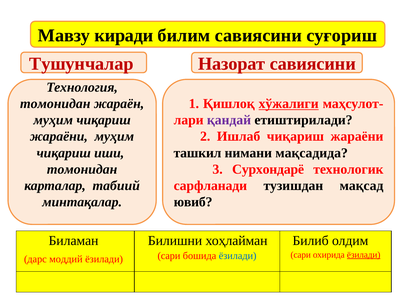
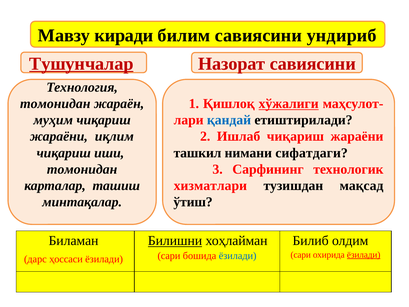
суғориш: суғориш -> ундириб
Тушунчалар underline: none -> present
қандай colour: purple -> blue
жараёни муҳим: муҳим -> иқлим
мақсадида: мақсадида -> сифатдаги
Сурхондарё: Сурхондарё -> Сарфининг
табиий: табиий -> ташиш
сарфланади: сарфланади -> хизматлари
ювиб: ювиб -> ўтиш
Билишни underline: none -> present
моддий: моддий -> ҳоссаси
